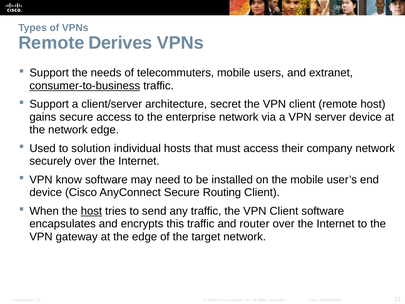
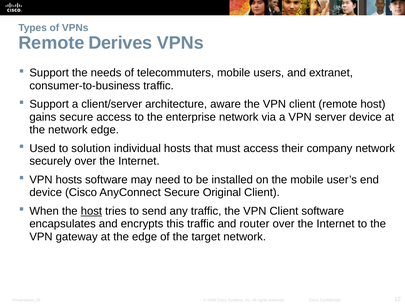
consumer-to-business underline: present -> none
secret: secret -> aware
VPN know: know -> hosts
Routing: Routing -> Original
